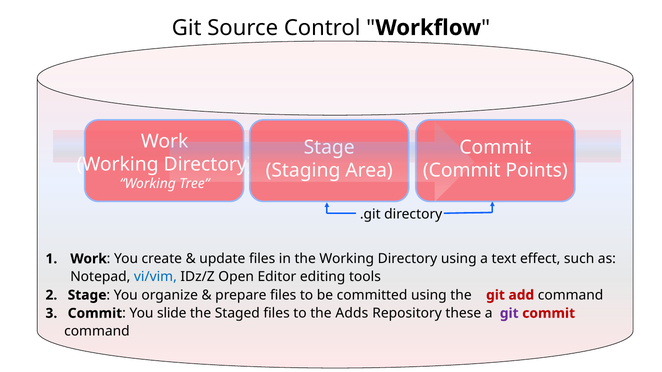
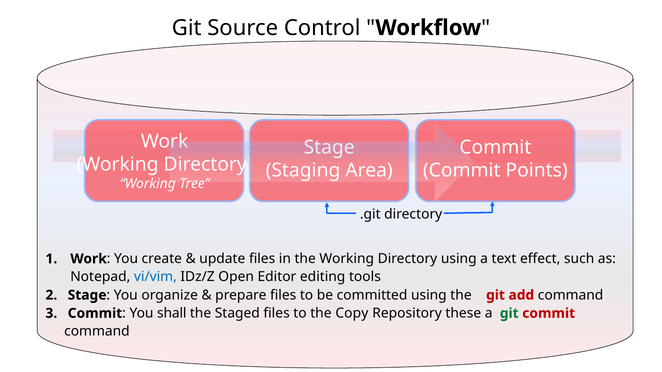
slide: slide -> shall
Adds: Adds -> Copy
git at (509, 314) colour: purple -> green
